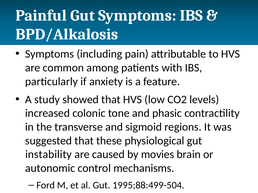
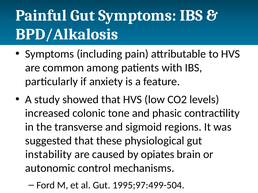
movies: movies -> opiates
1995;88:499-504: 1995;88:499-504 -> 1995;97:499-504
